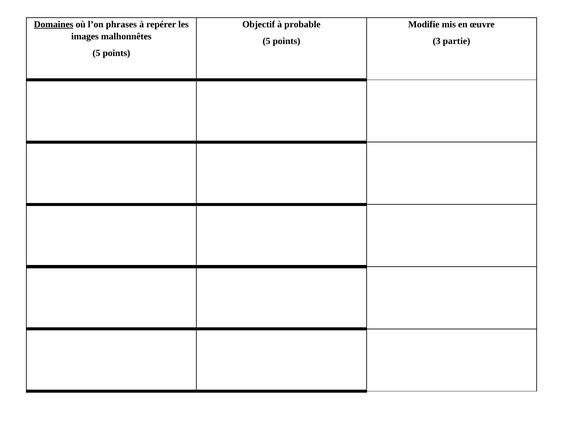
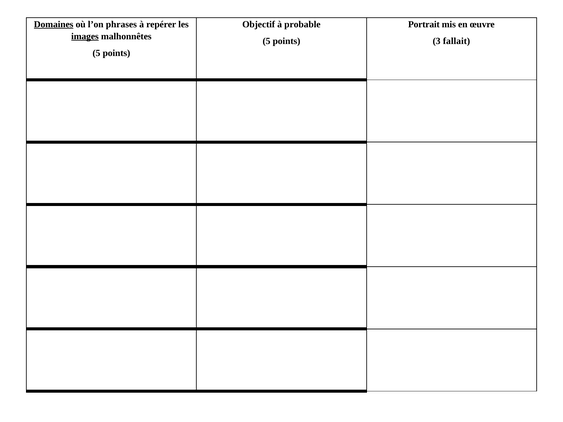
Modifie: Modifie -> Portrait
images underline: none -> present
partie: partie -> fallait
